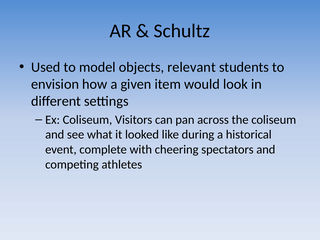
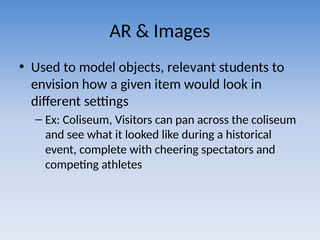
Schultz: Schultz -> Images
